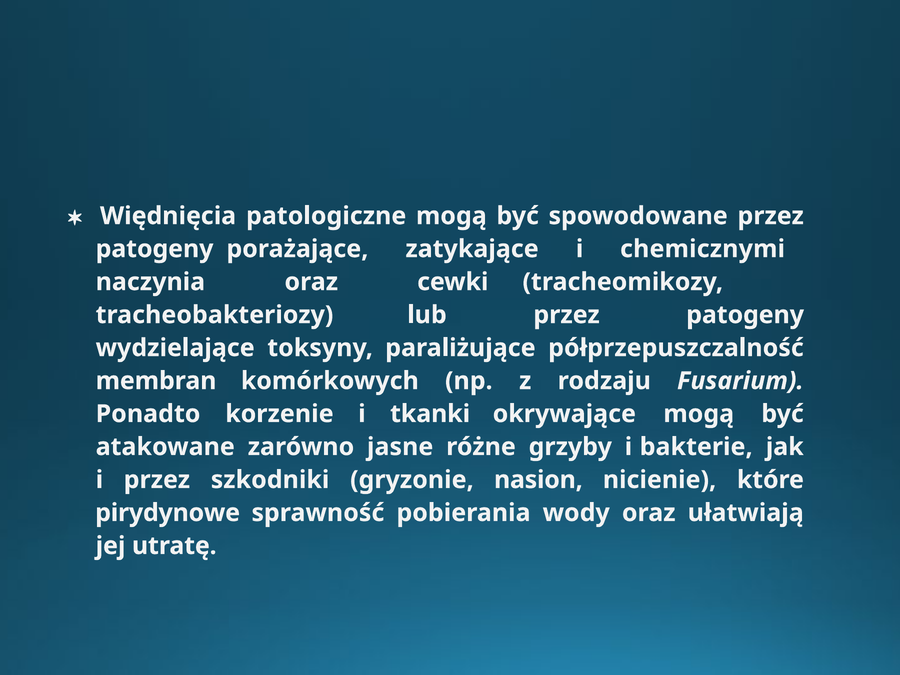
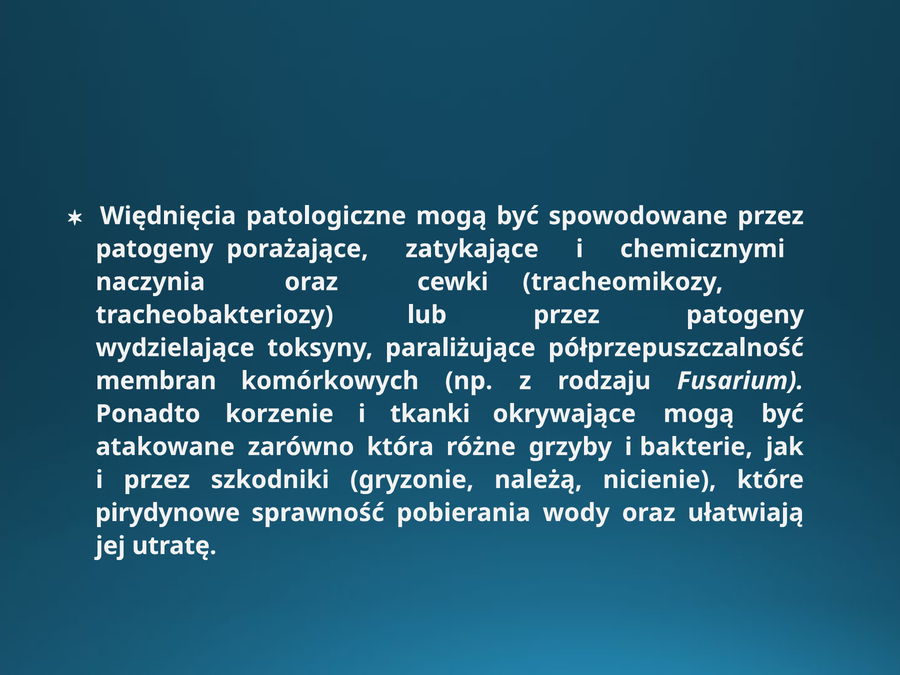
jasne: jasne -> która
nasion: nasion -> należą
